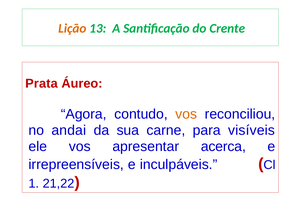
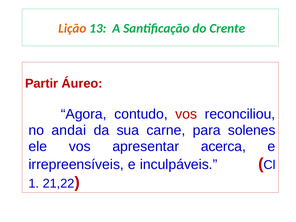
Prata: Prata -> Partir
vos at (186, 114) colour: orange -> red
visíveis: visíveis -> solenes
